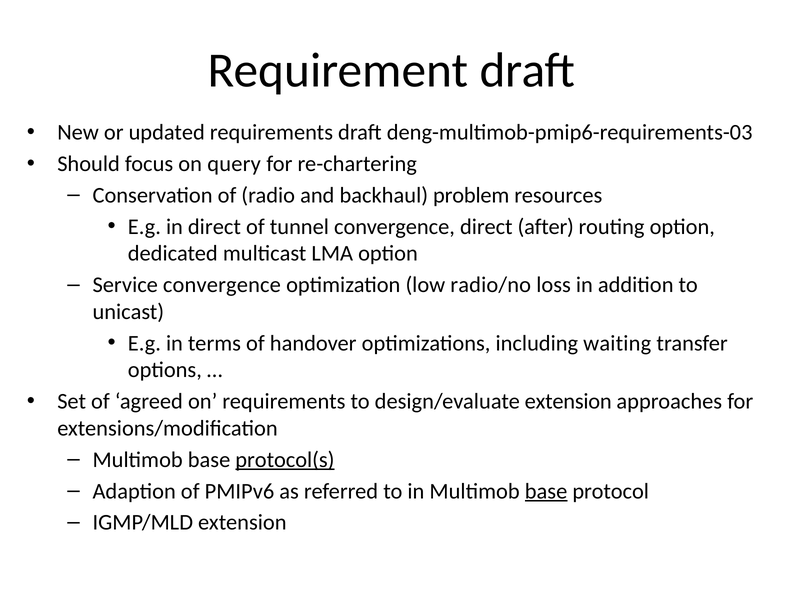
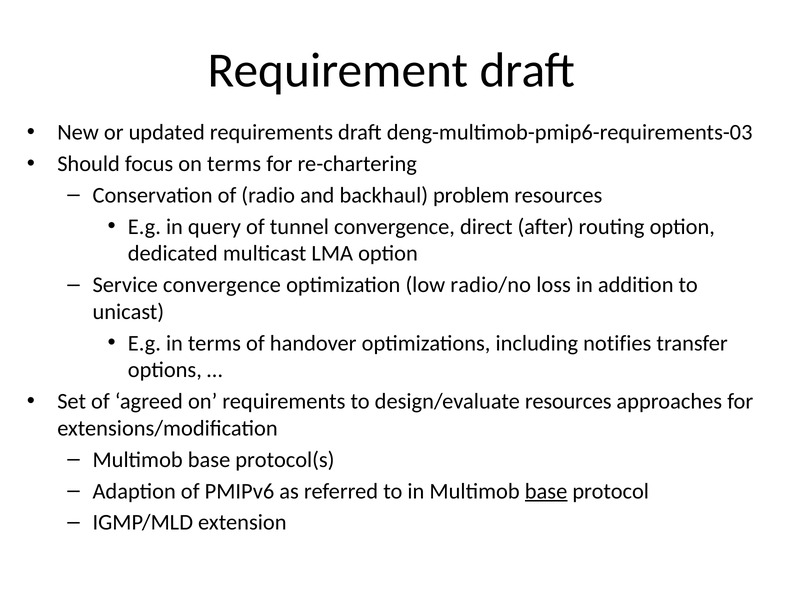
on query: query -> terms
in direct: direct -> query
waiting: waiting -> notifies
design/evaluate extension: extension -> resources
protocol(s underline: present -> none
